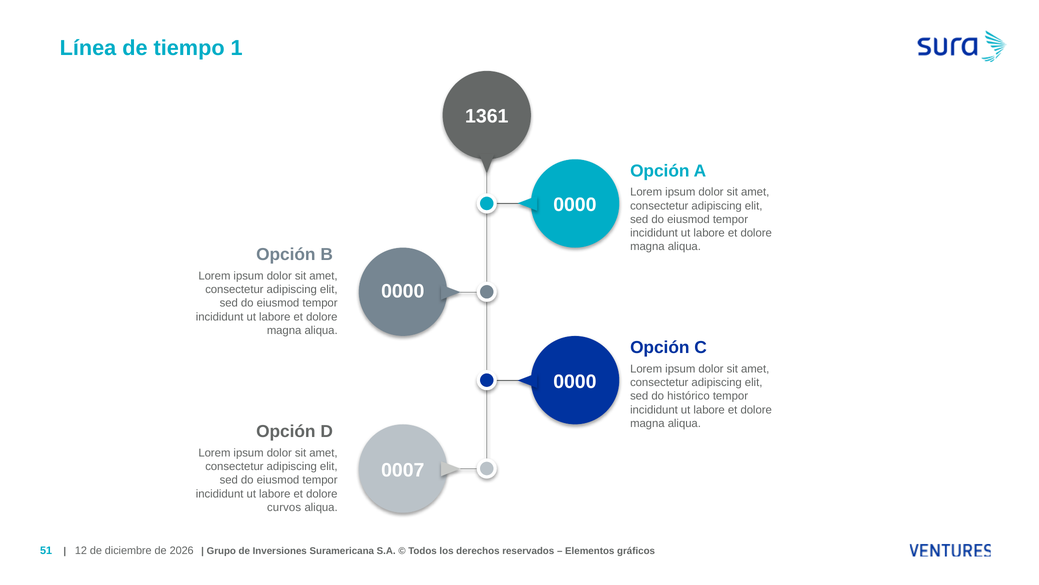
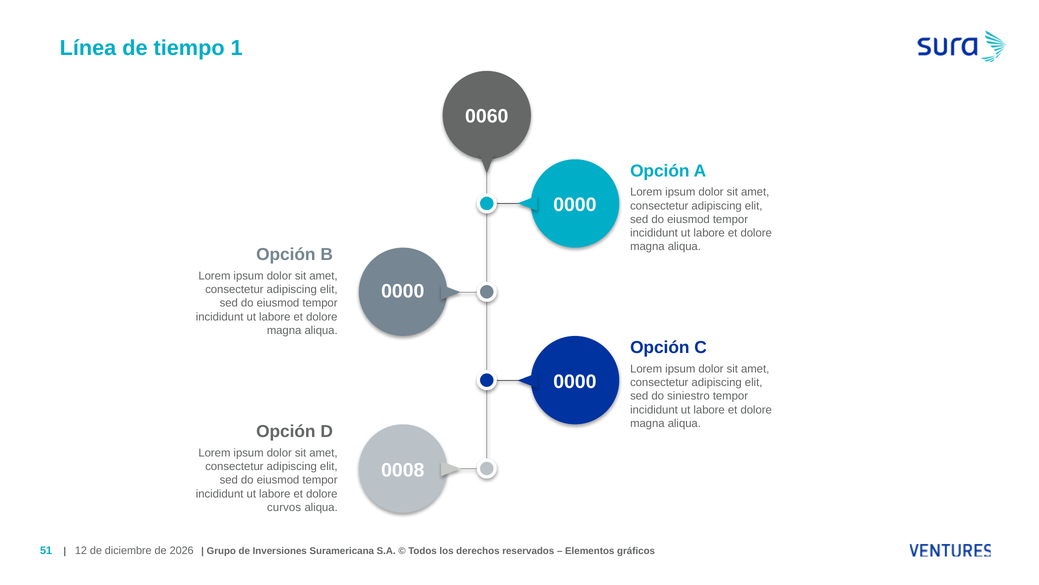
1361: 1361 -> 0060
histórico: histórico -> siniestro
0007: 0007 -> 0008
